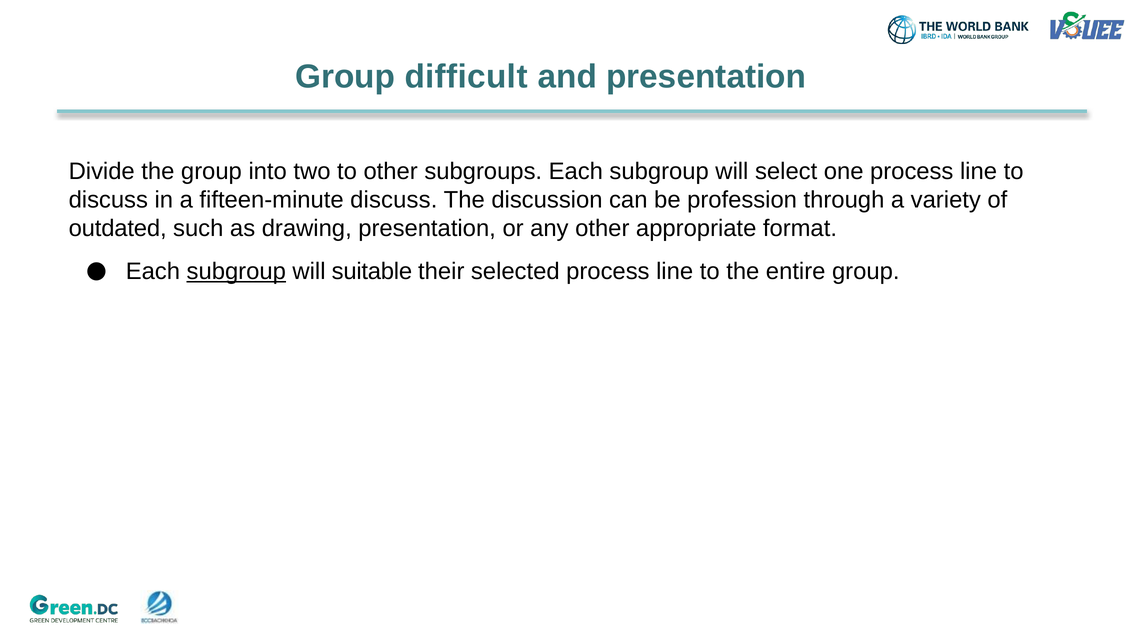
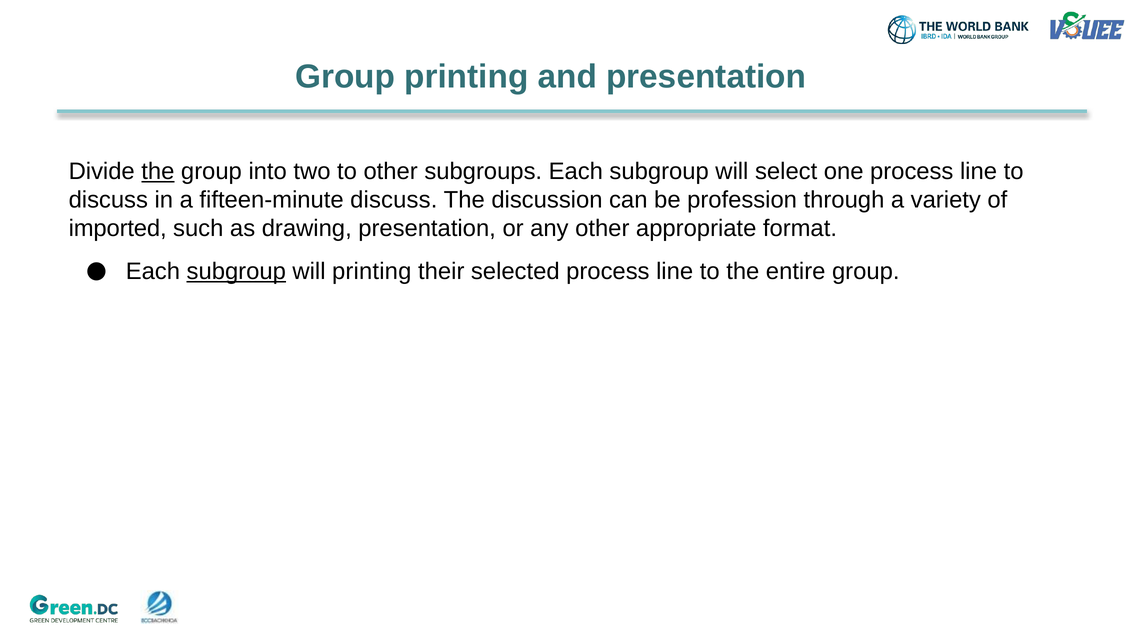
Group difficult: difficult -> printing
the at (158, 172) underline: none -> present
outdated: outdated -> imported
will suitable: suitable -> printing
